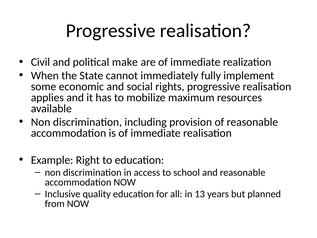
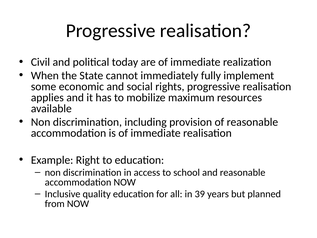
make: make -> today
13: 13 -> 39
